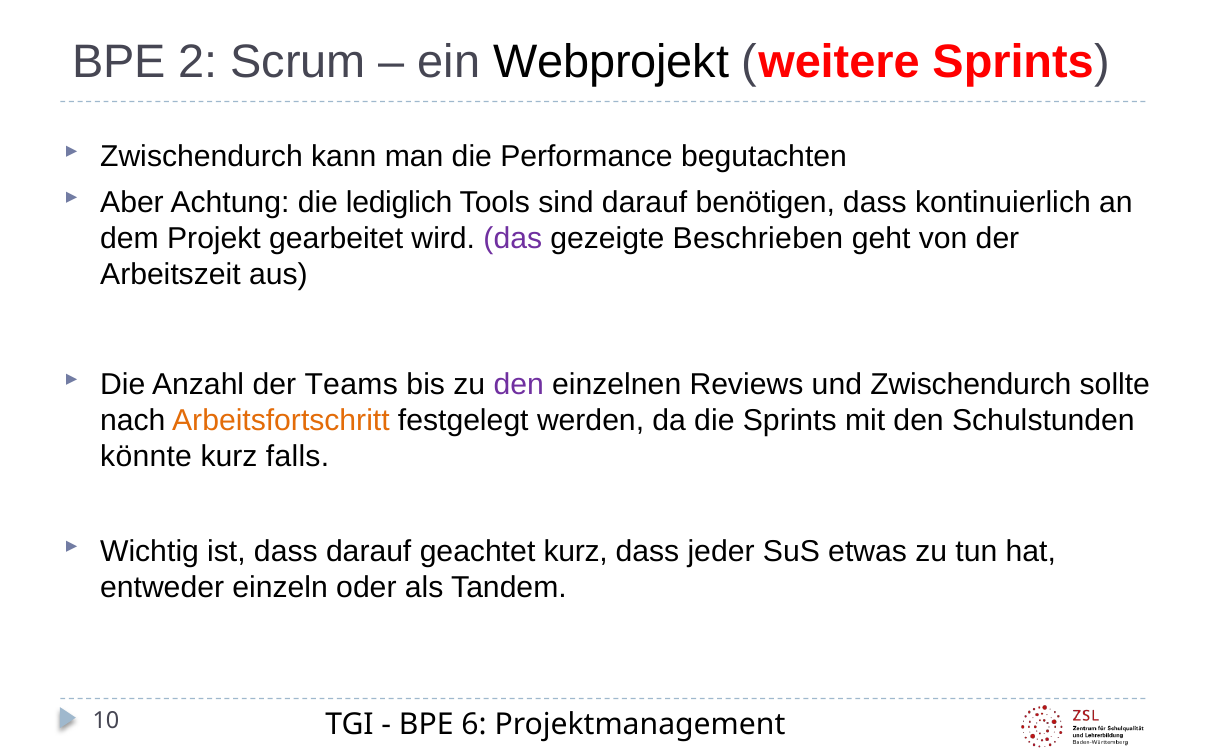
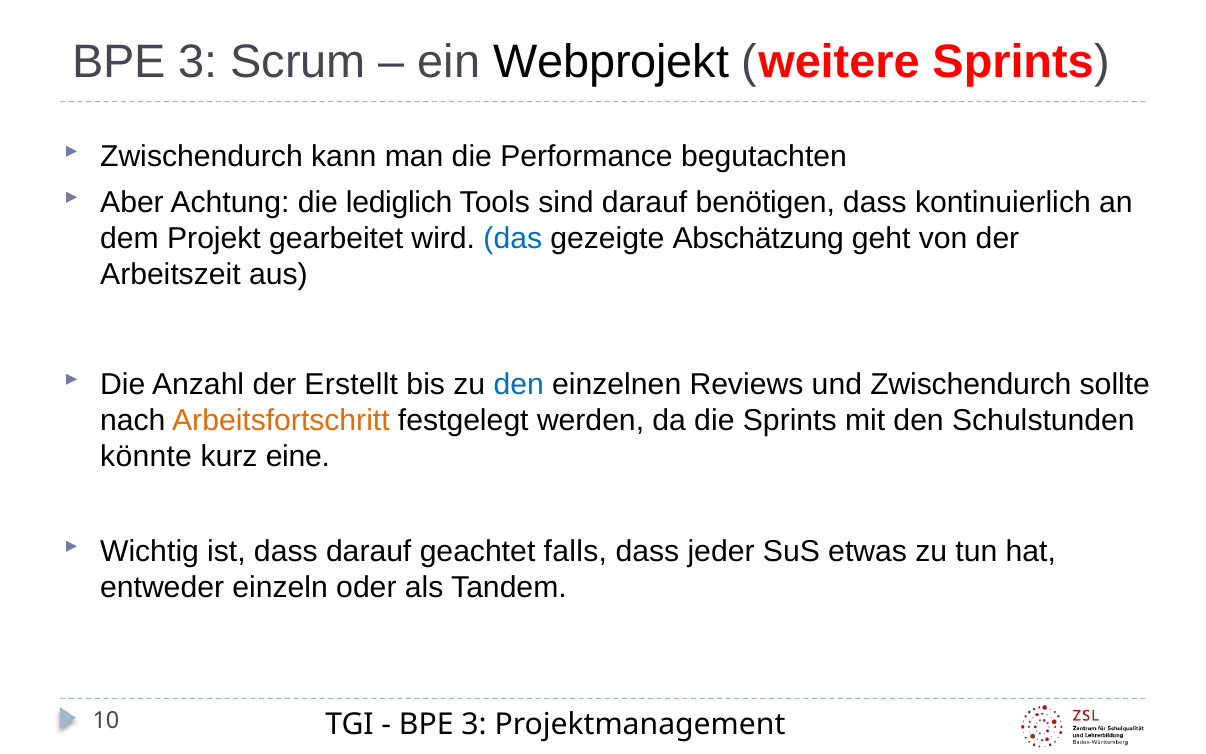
2 at (198, 62): 2 -> 3
das colour: purple -> blue
Beschrieben: Beschrieben -> Abschätzung
Teams: Teams -> Erstellt
den at (519, 384) colour: purple -> blue
falls: falls -> eine
geachtet kurz: kurz -> falls
6 at (474, 725): 6 -> 3
